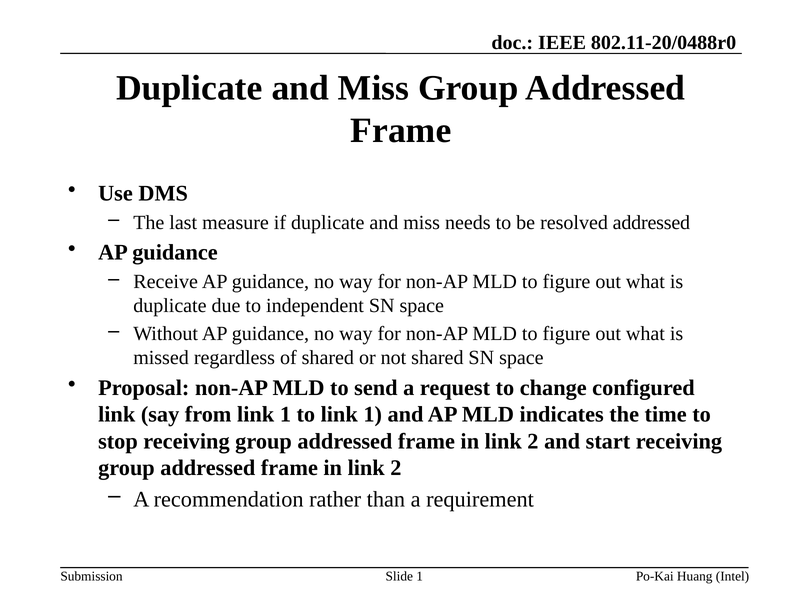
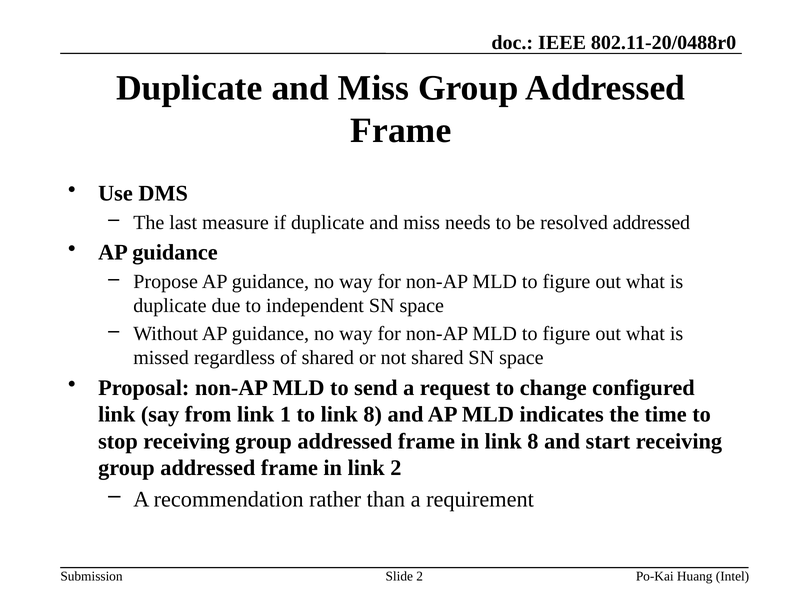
Receive: Receive -> Propose
to link 1: 1 -> 8
2 at (533, 442): 2 -> 8
Slide 1: 1 -> 2
